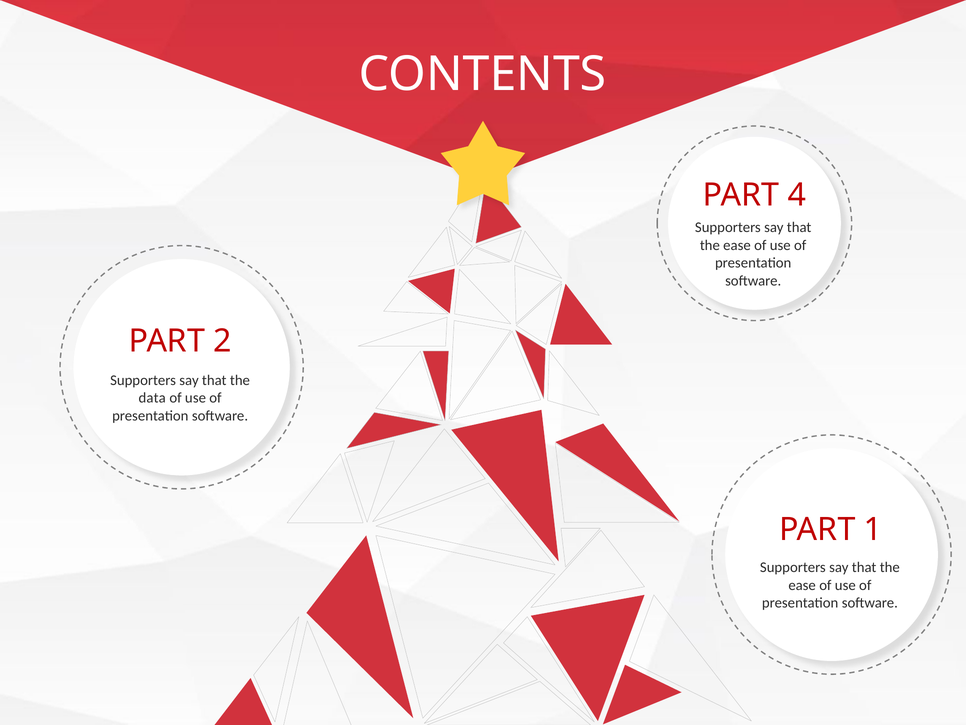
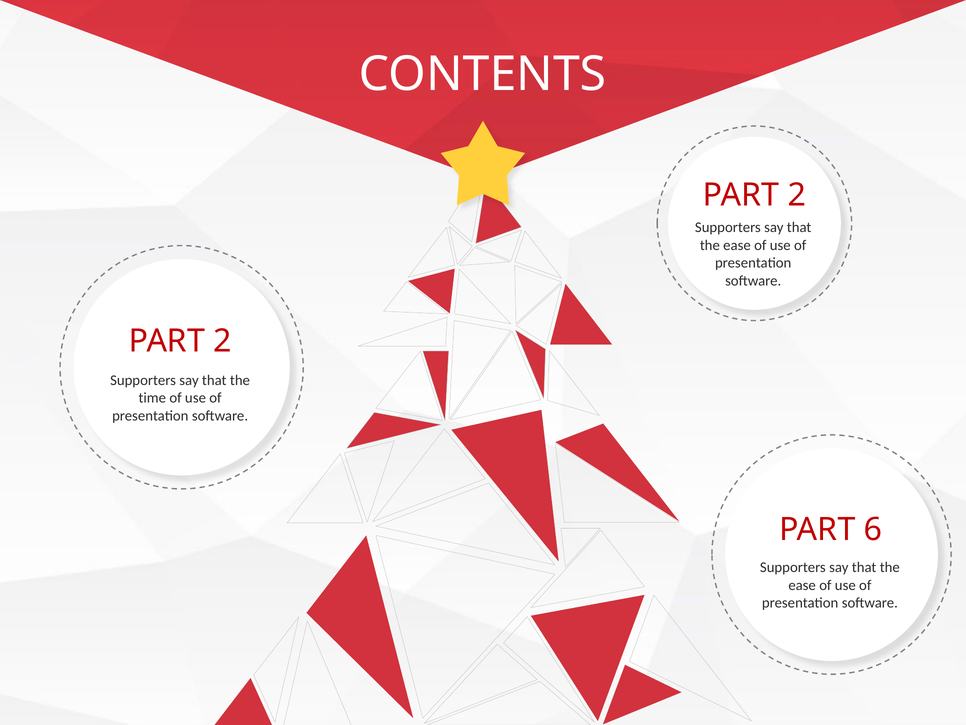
4 at (797, 195): 4 -> 2
data: data -> time
1: 1 -> 6
